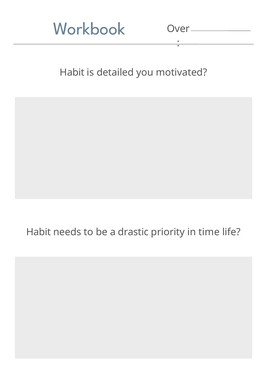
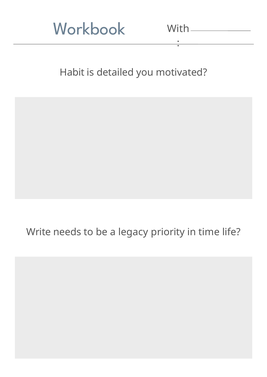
Over: Over -> With
Habit at (39, 232): Habit -> Write
drastic: drastic -> legacy
